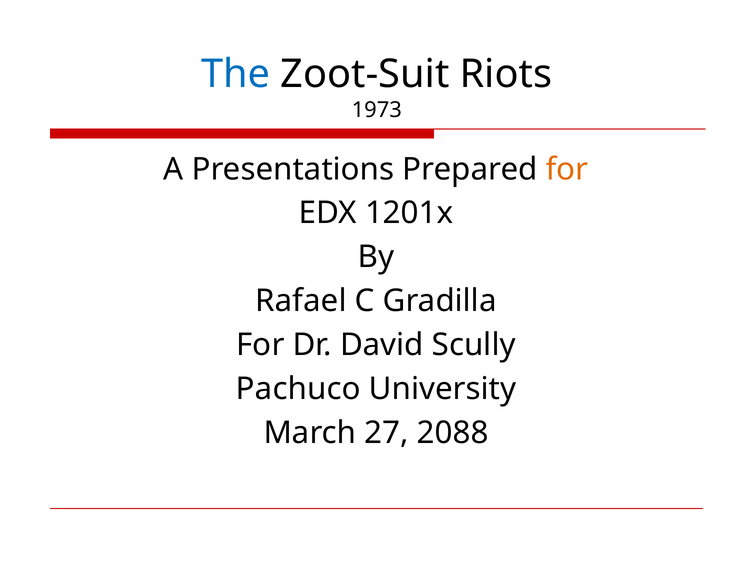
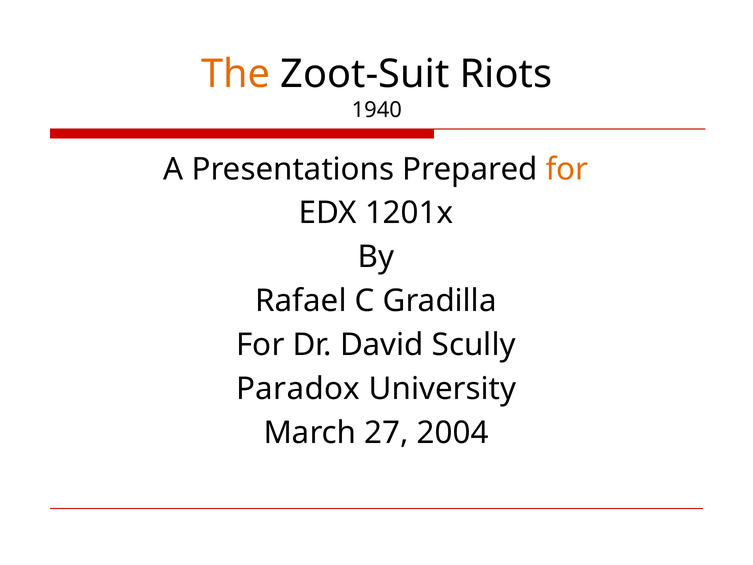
The colour: blue -> orange
1973: 1973 -> 1940
Pachuco: Pachuco -> Paradox
2088: 2088 -> 2004
